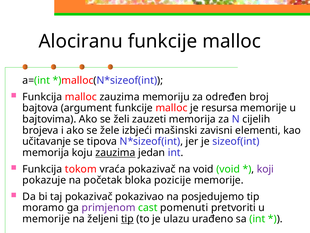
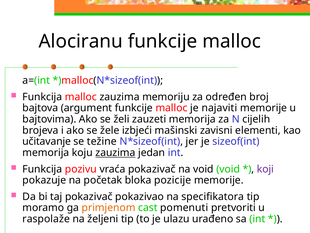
resursa: resursa -> najaviti
tipova: tipova -> težine
tokom: tokom -> pozivu
posjedujemo: posjedujemo -> specifikatora
primjenom colour: purple -> orange
memorije at (46, 219): memorije -> raspolaže
tip at (127, 219) underline: present -> none
